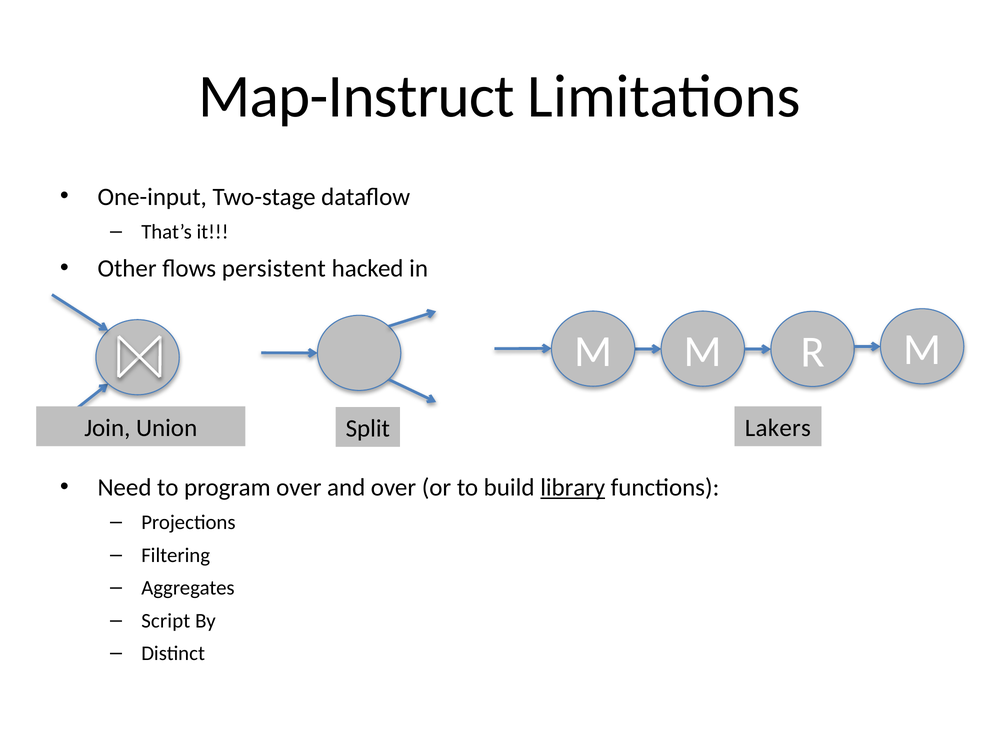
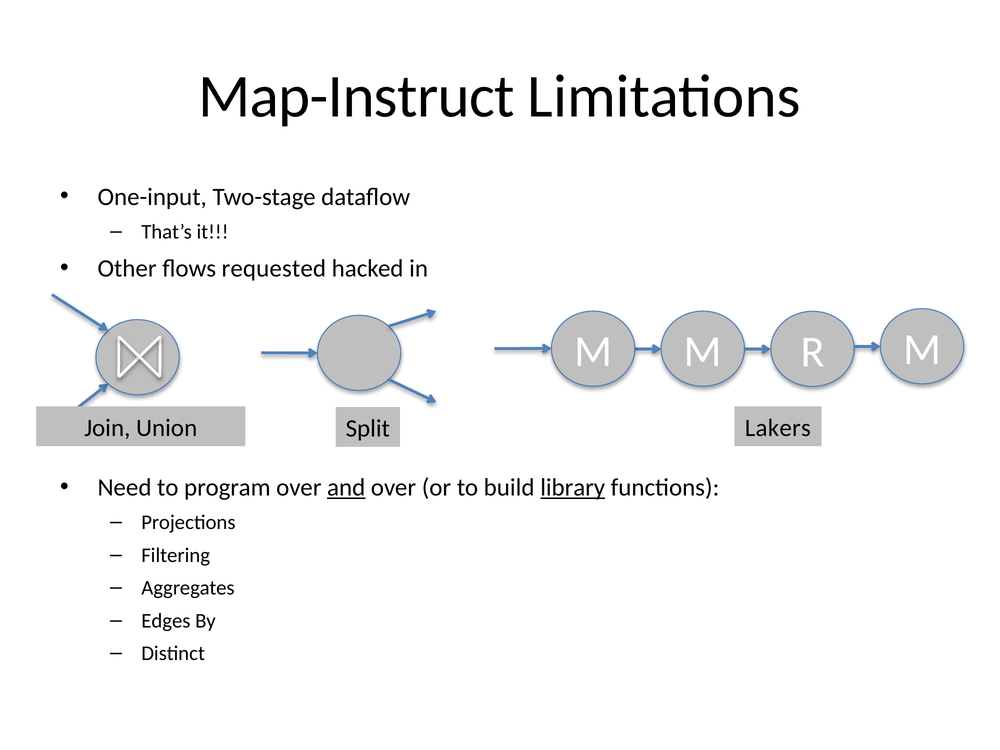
persistent: persistent -> requested
and underline: none -> present
Script: Script -> Edges
